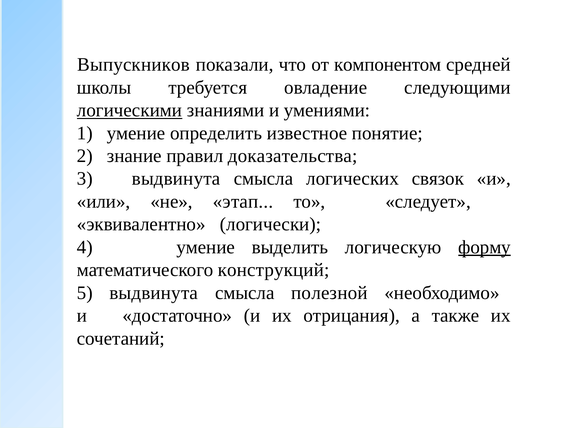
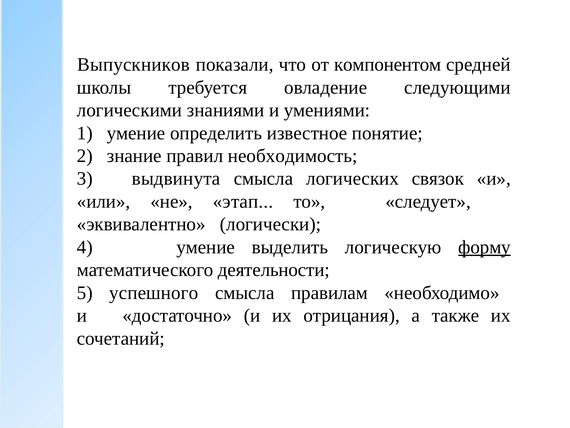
логическими underline: present -> none
доказательства: доказательства -> необходимость
конструкций: конструкций -> деятельности
5 выдвинута: выдвинута -> успешного
полезной: полезной -> правилам
